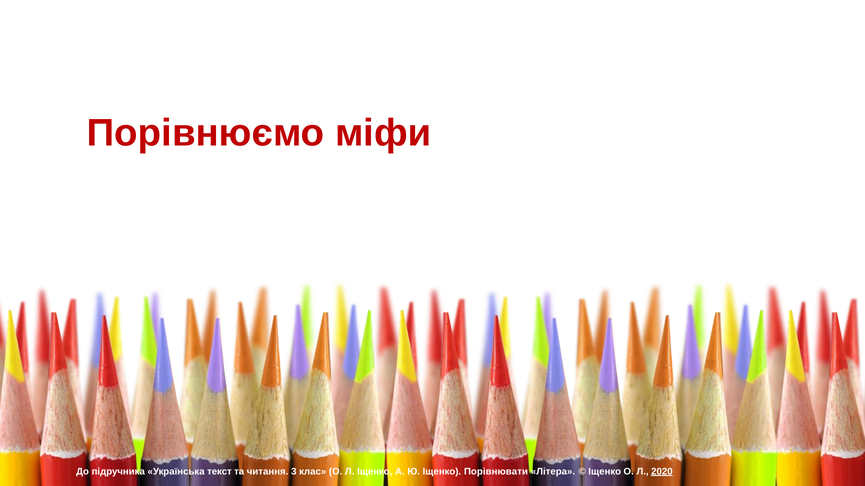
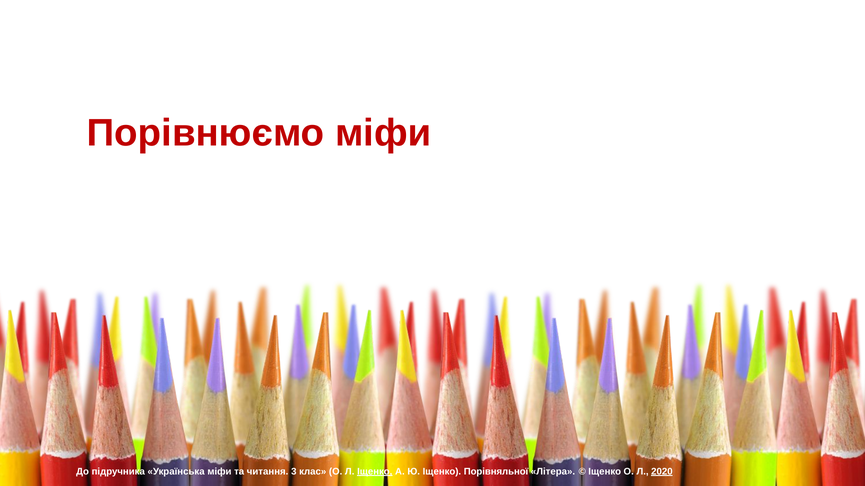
Українська текст: текст -> міфи
Іщенко at (375, 472) underline: none -> present
Порівнювати: Порівнювати -> Порівняльної
